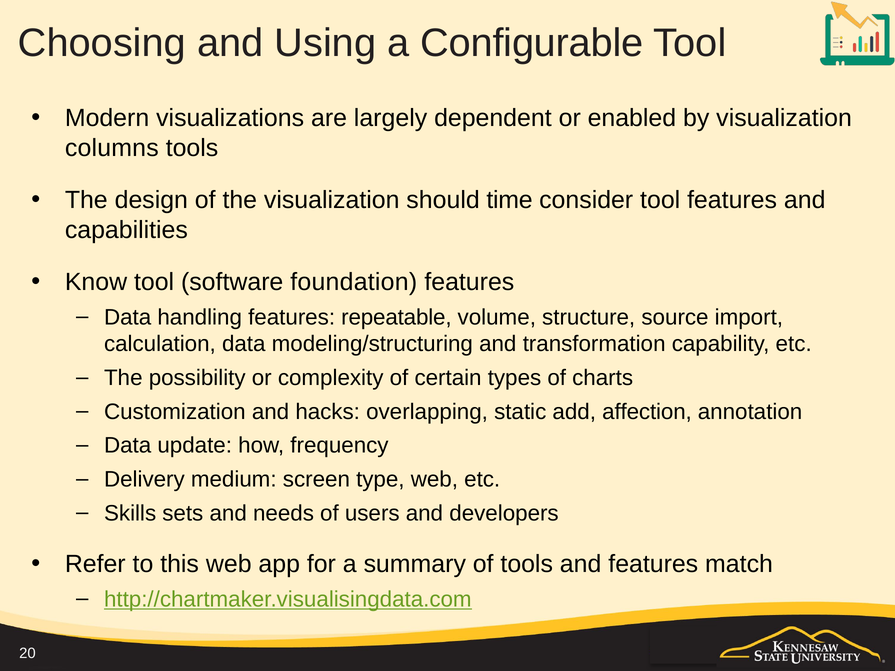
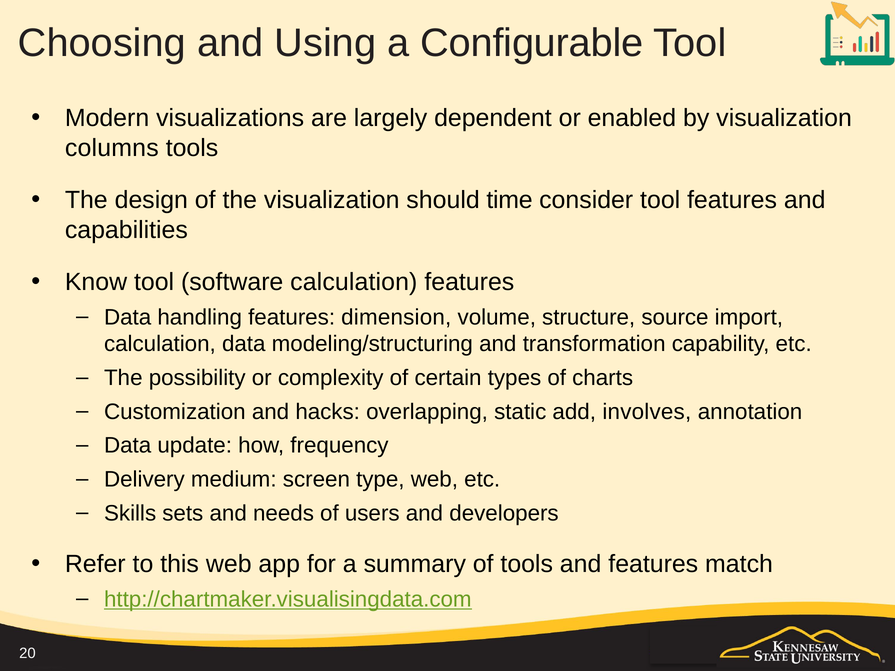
software foundation: foundation -> calculation
repeatable: repeatable -> dimension
affection: affection -> involves
